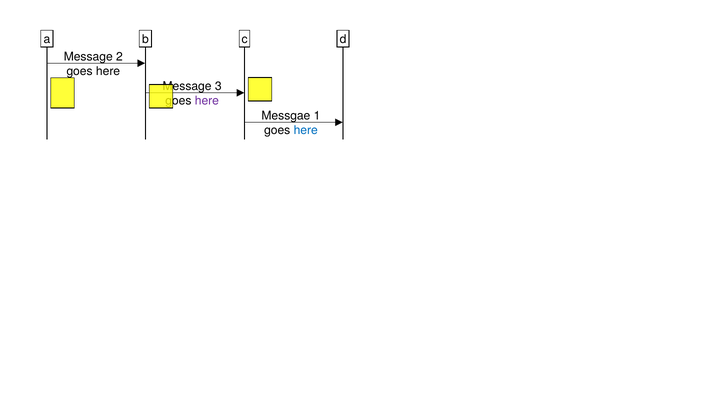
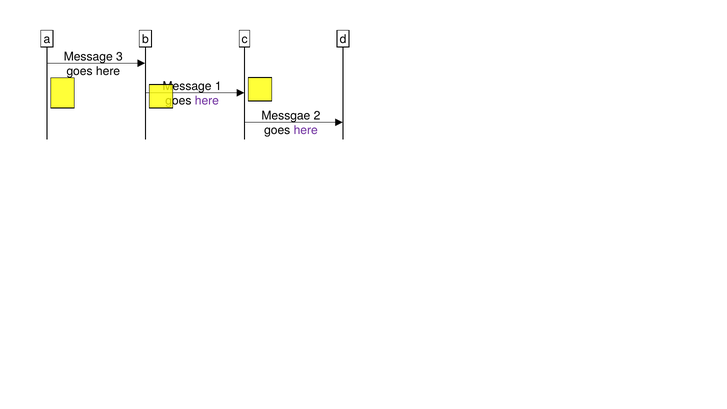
2: 2 -> 3
3: 3 -> 1
1: 1 -> 2
here at (306, 130) colour: blue -> purple
